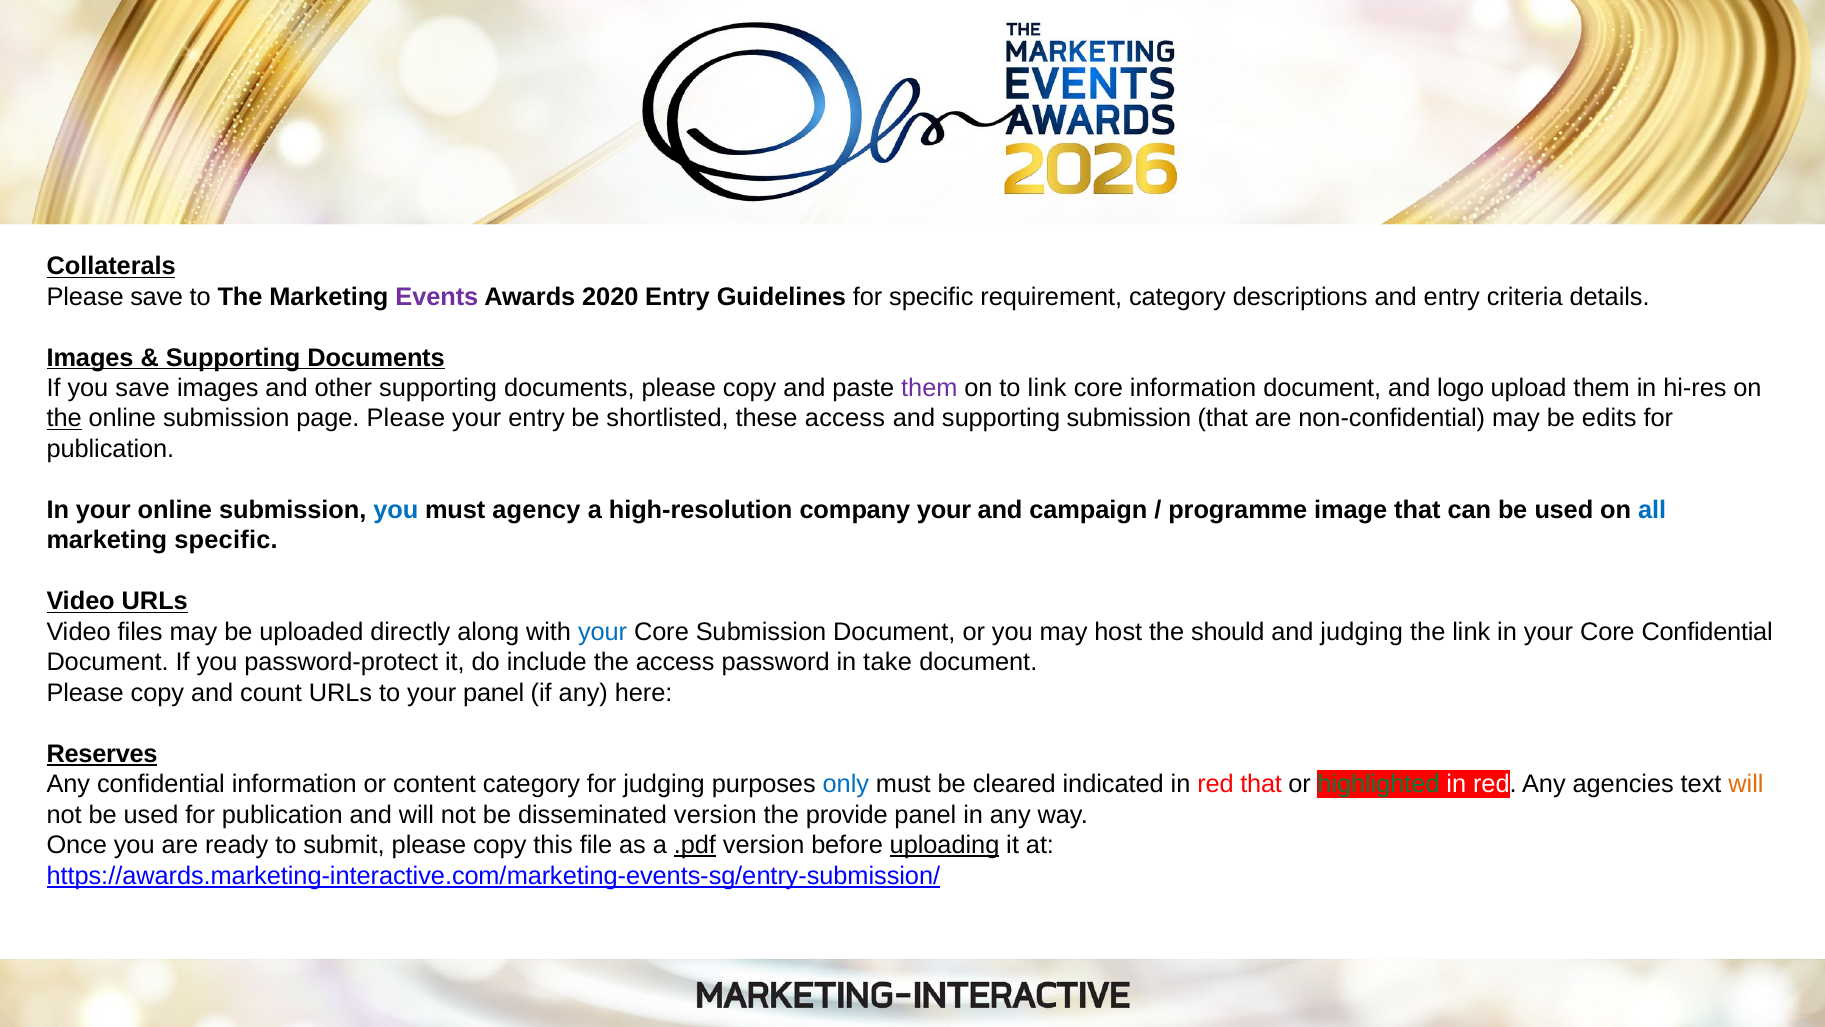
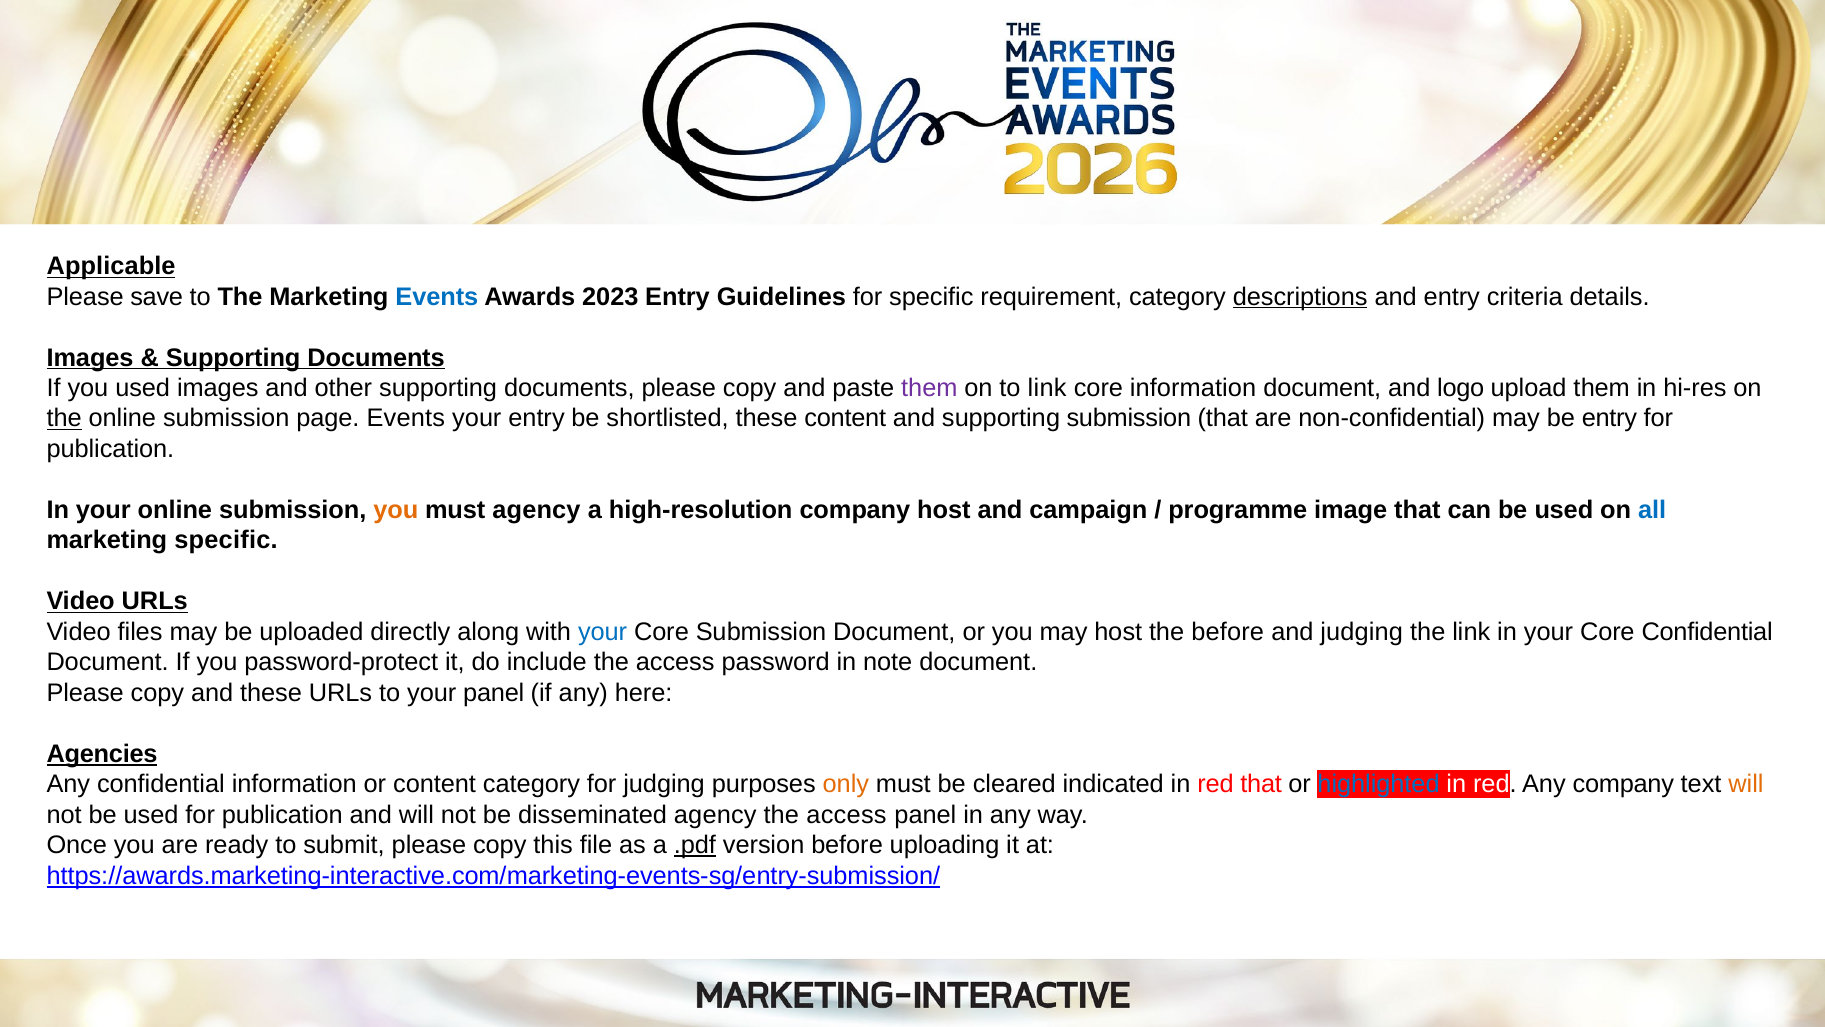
Collaterals: Collaterals -> Applicable
Events at (437, 297) colour: purple -> blue
2020: 2020 -> 2023
descriptions underline: none -> present
you save: save -> used
page Please: Please -> Events
these access: access -> content
be edits: edits -> entry
you at (396, 510) colour: blue -> orange
company your: your -> host
the should: should -> before
take: take -> note
and count: count -> these
Reserves: Reserves -> Agencies
only colour: blue -> orange
highlighted colour: green -> blue
Any agencies: agencies -> company
disseminated version: version -> agency
provide at (847, 814): provide -> access
uploading underline: present -> none
